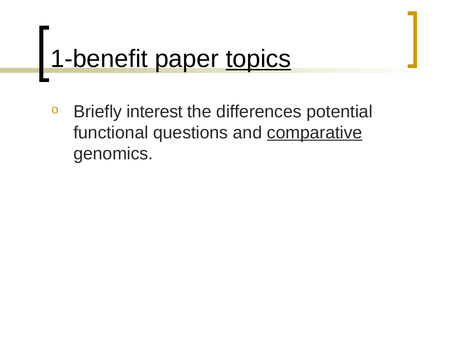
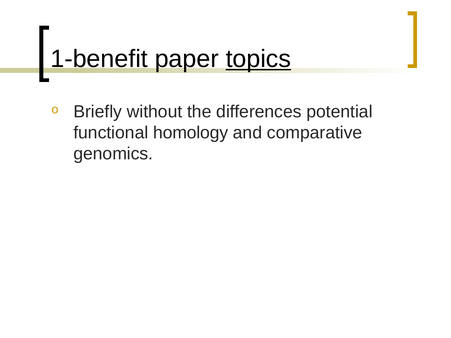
interest: interest -> without
questions: questions -> homology
comparative underline: present -> none
